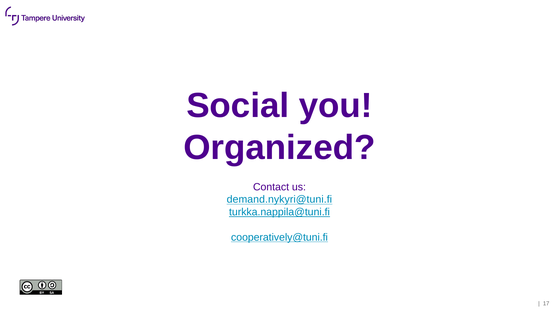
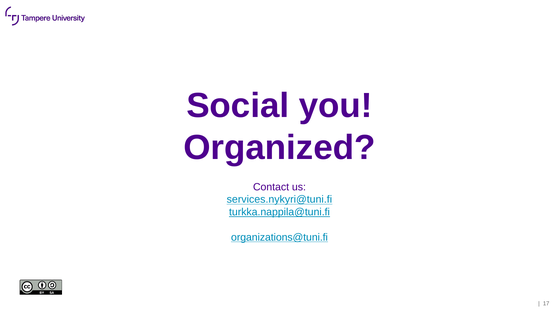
demand.nykyri@tuni.fi: demand.nykyri@tuni.fi -> services.nykyri@tuni.fi
cooperatively@tuni.fi: cooperatively@tuni.fi -> organizations@tuni.fi
